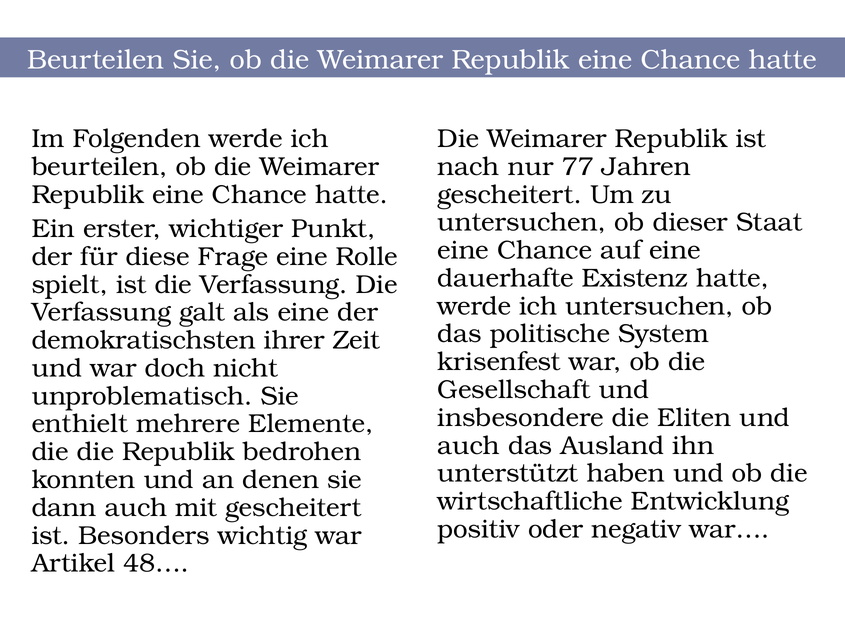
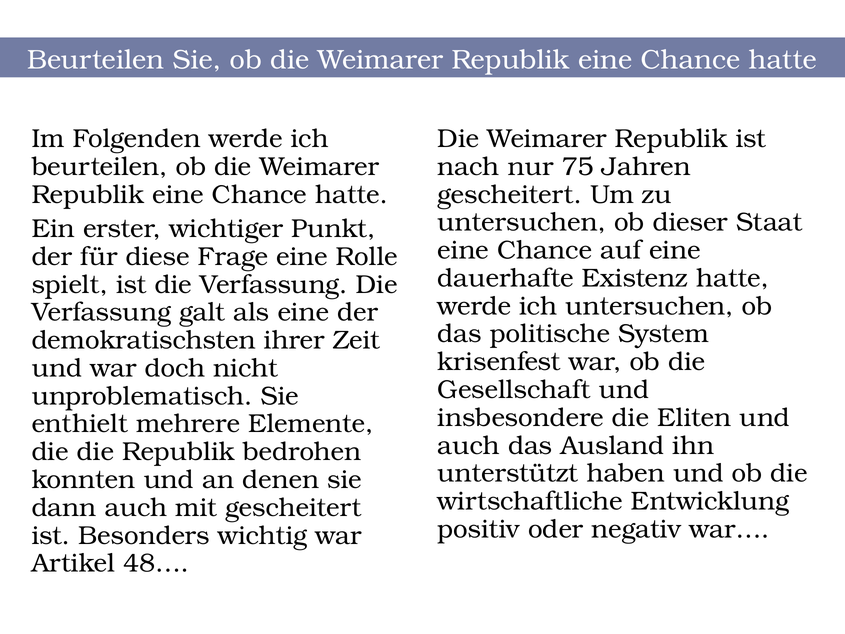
77: 77 -> 75
